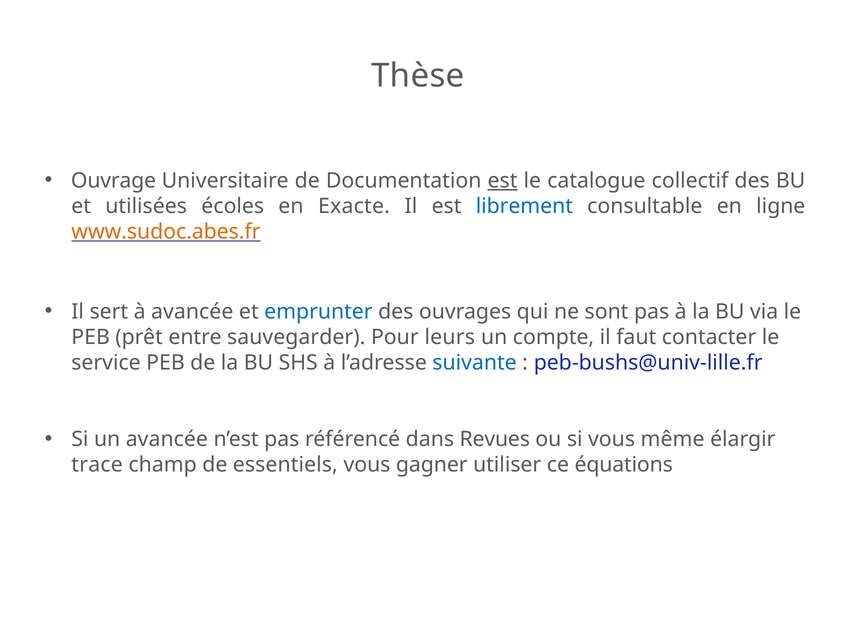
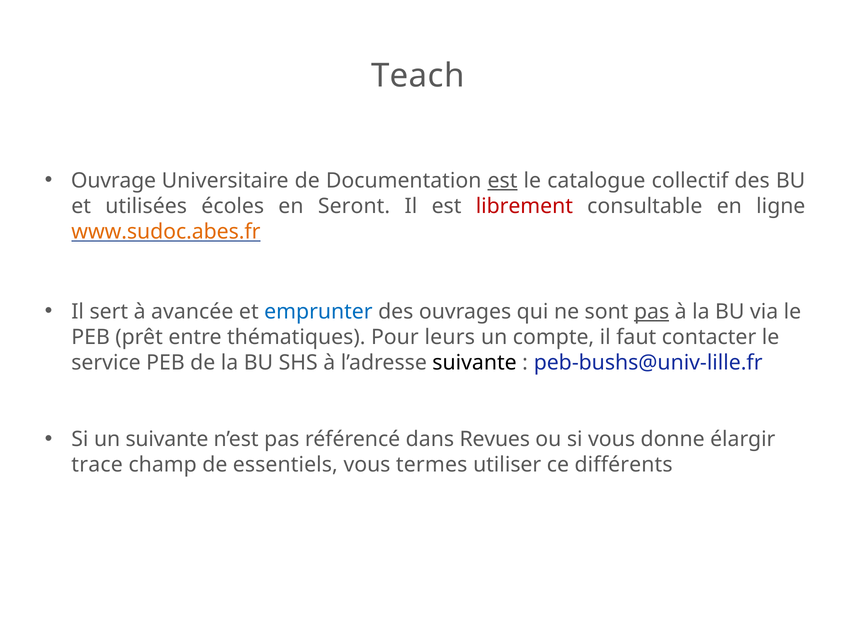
Thèse: Thèse -> Teach
Exacte: Exacte -> Seront
librement colour: blue -> red
pas at (652, 312) underline: none -> present
sauvegarder: sauvegarder -> thématiques
suivante at (475, 363) colour: blue -> black
un avancée: avancée -> suivante
même: même -> donne
gagner: gagner -> termes
équations: équations -> différents
